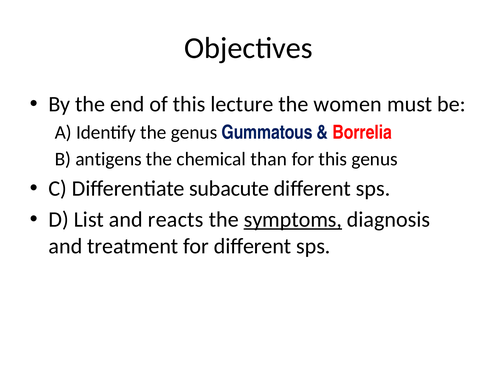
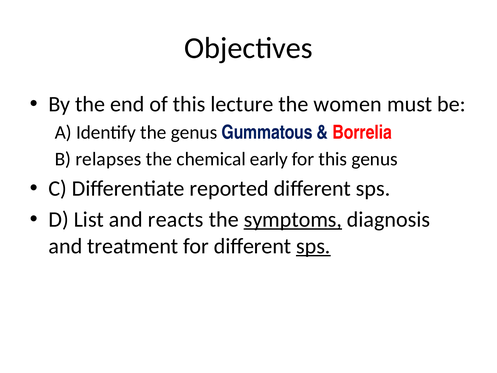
antigens: antigens -> relapses
than: than -> early
subacute: subacute -> reported
sps at (313, 246) underline: none -> present
